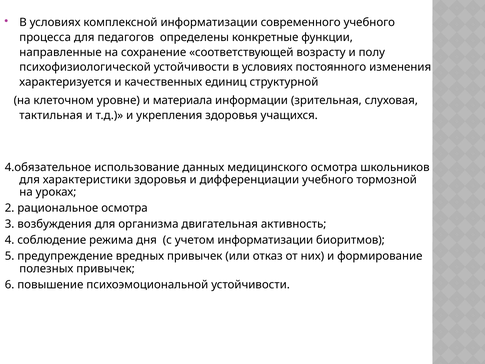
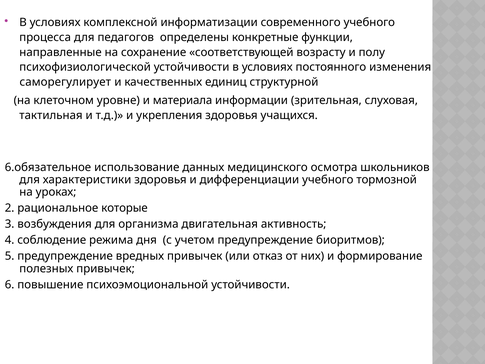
характеризуется: характеризуется -> саморегулирует
4.обязательное: 4.обязательное -> 6.обязательное
рациональное осмотра: осмотра -> которые
учетом информатизации: информатизации -> предупреждение
